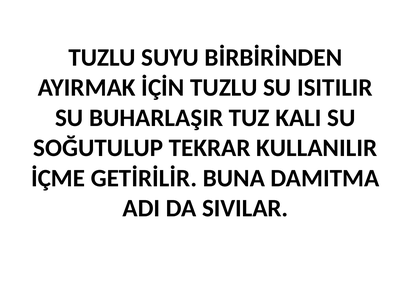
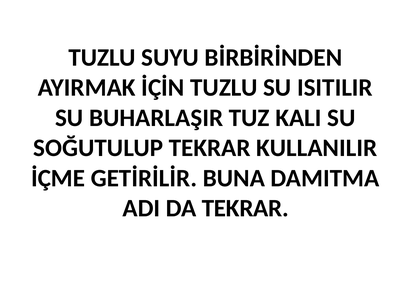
DA SIVILAR: SIVILAR -> TEKRAR
